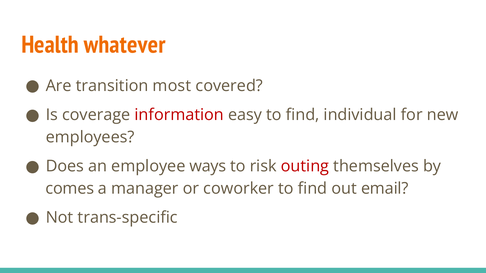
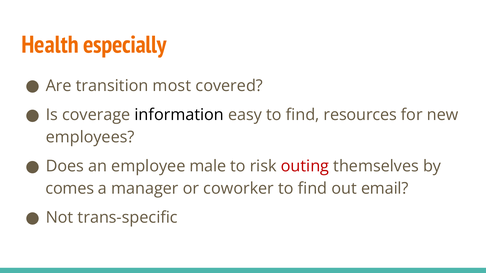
whatever: whatever -> especially
information colour: red -> black
individual: individual -> resources
ways: ways -> male
